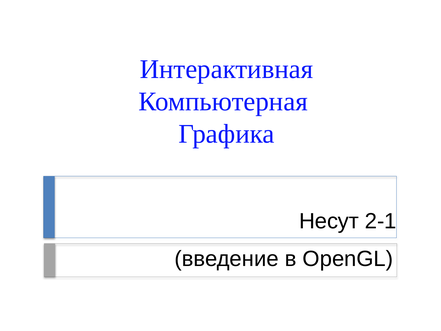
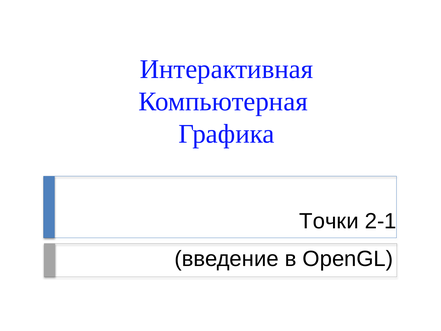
Несут: Несут -> Точки
